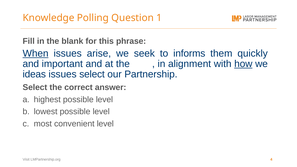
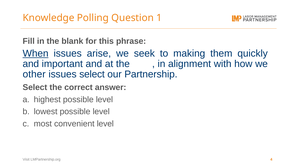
informs: informs -> making
how underline: present -> none
ideas: ideas -> other
